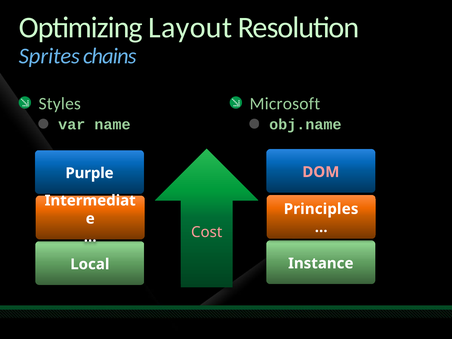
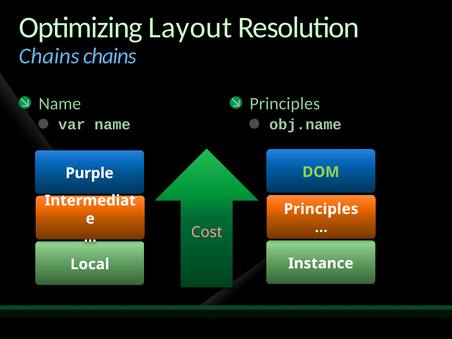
Sprites at (49, 56): Sprites -> Chains
Styles at (60, 104): Styles -> Name
Microsoft at (285, 104): Microsoft -> Principles
DOM colour: pink -> light green
